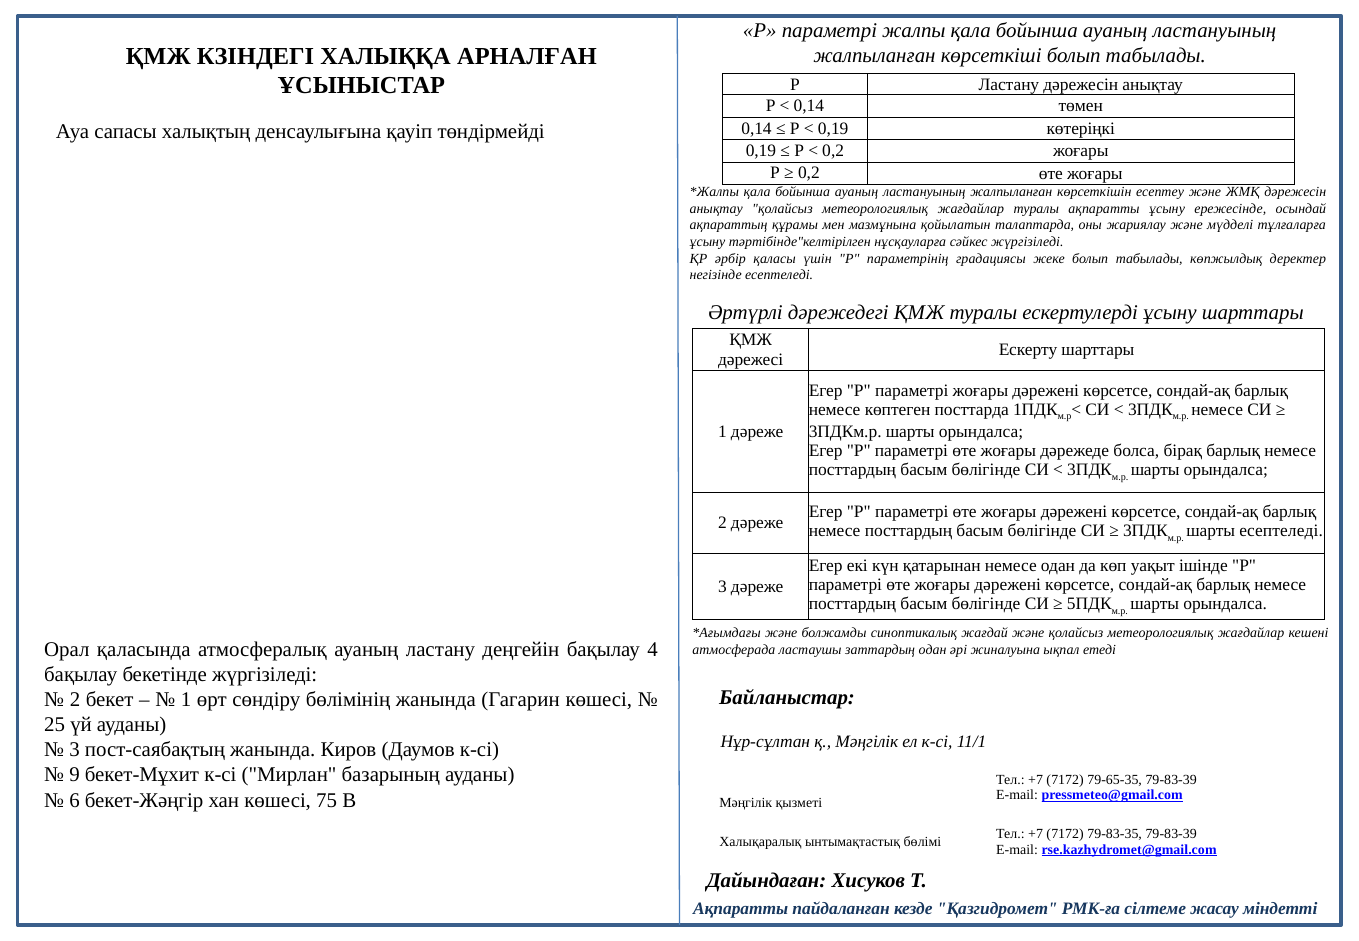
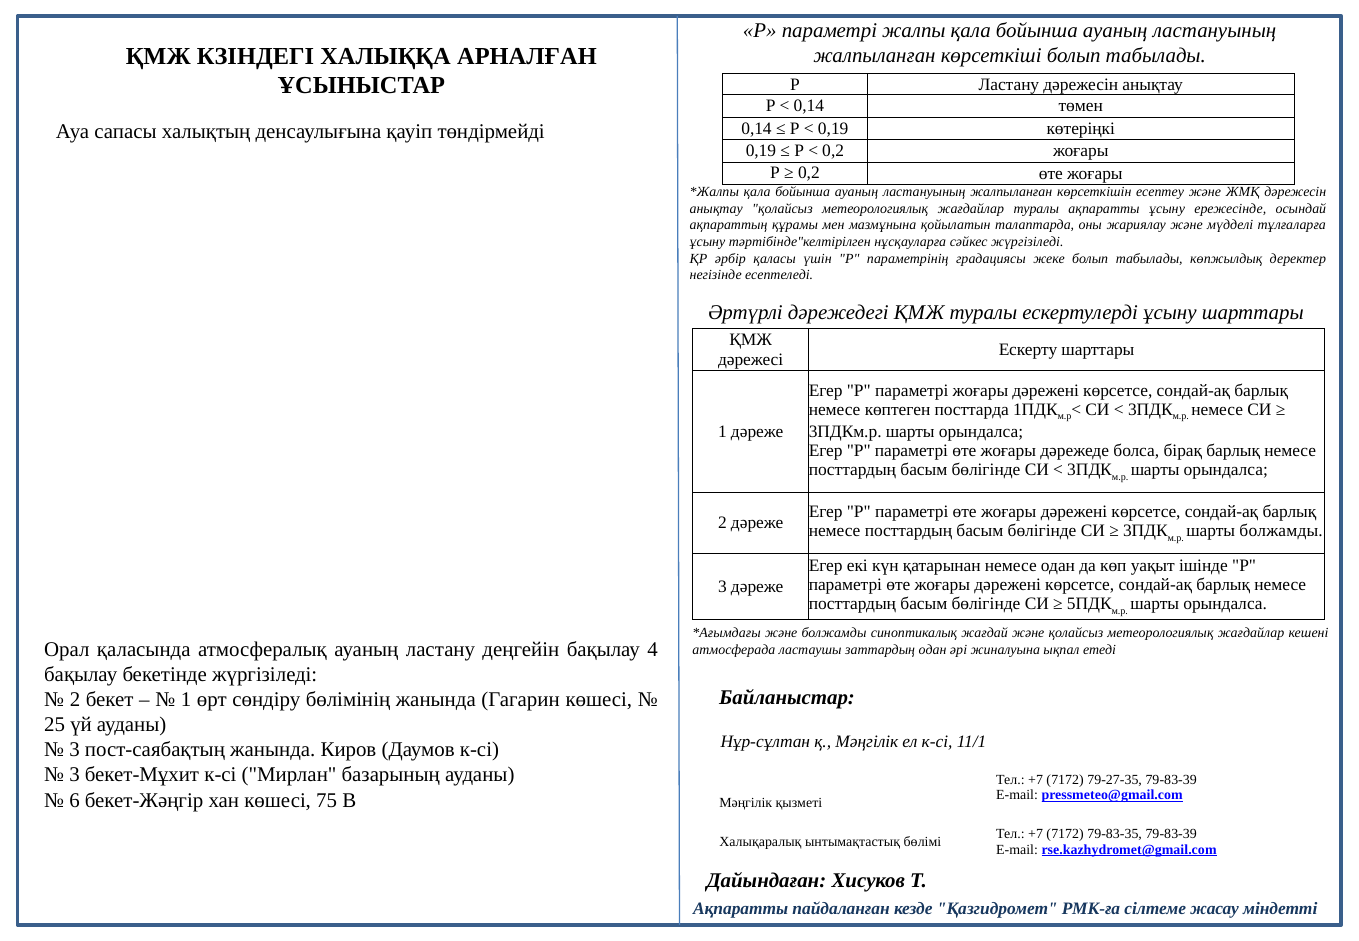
шарты есептеледі: есептеледі -> болжамды
9 at (75, 775): 9 -> 3
79-65-35: 79-65-35 -> 79-27-35
